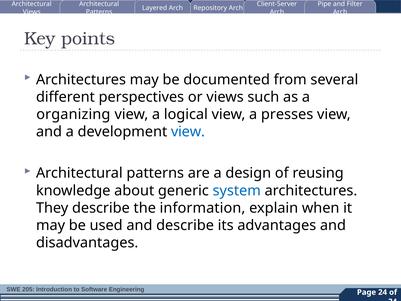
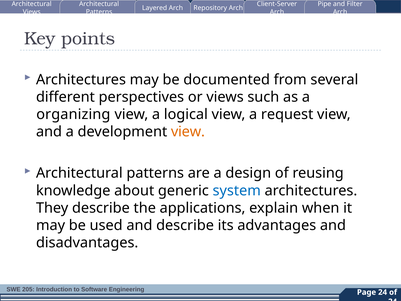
presses: presses -> request
view at (188, 132) colour: blue -> orange
information: information -> applications
